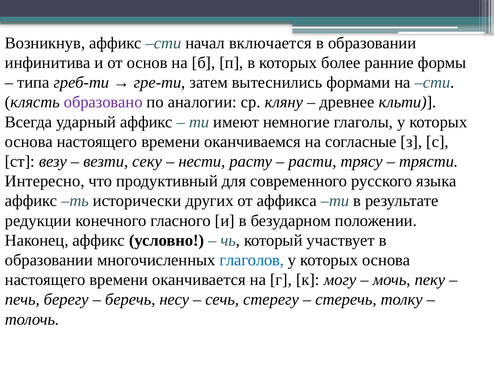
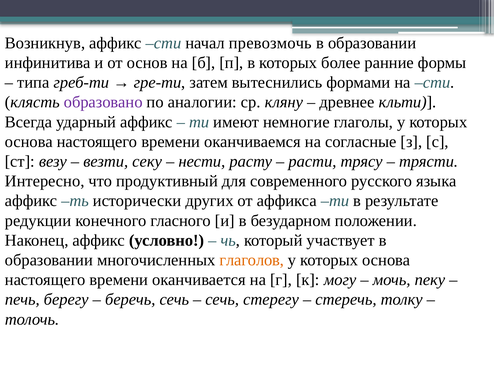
включается: включается -> превозмочь
глаголов colour: blue -> orange
беречь несу: несу -> сечь
